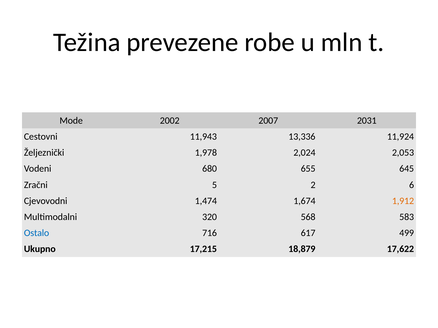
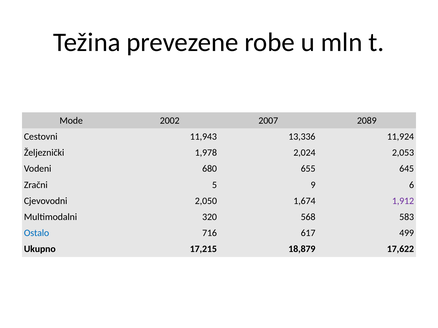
2031: 2031 -> 2089
2: 2 -> 9
1,474: 1,474 -> 2,050
1,912 colour: orange -> purple
